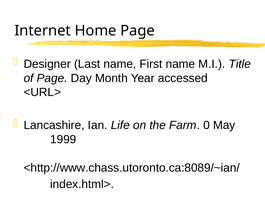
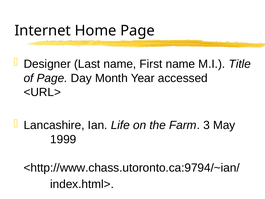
0: 0 -> 3
<http://www.chass.utoronto.ca:8089/~ian/: <http://www.chass.utoronto.ca:8089/~ian/ -> <http://www.chass.utoronto.ca:9794/~ian/
